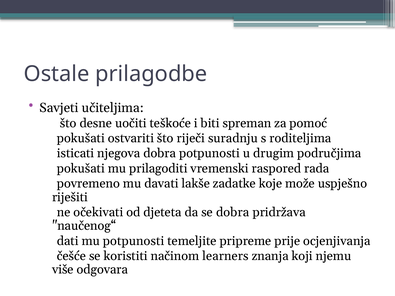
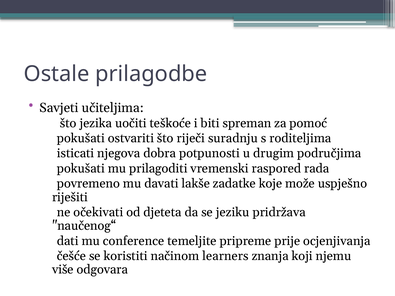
desne: desne -> jezika
se dobra: dobra -> jeziku
mu potpunosti: potpunosti -> conference
